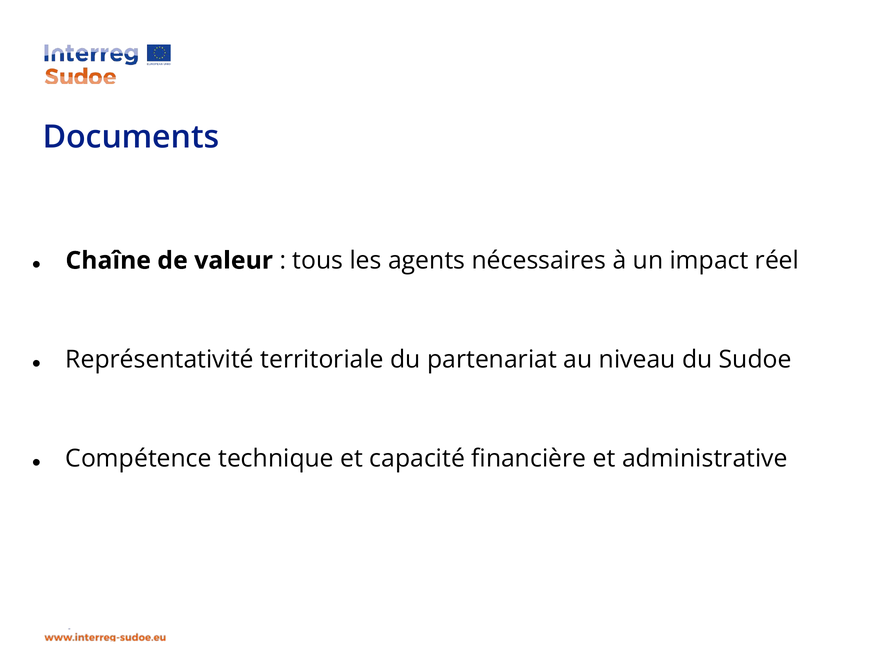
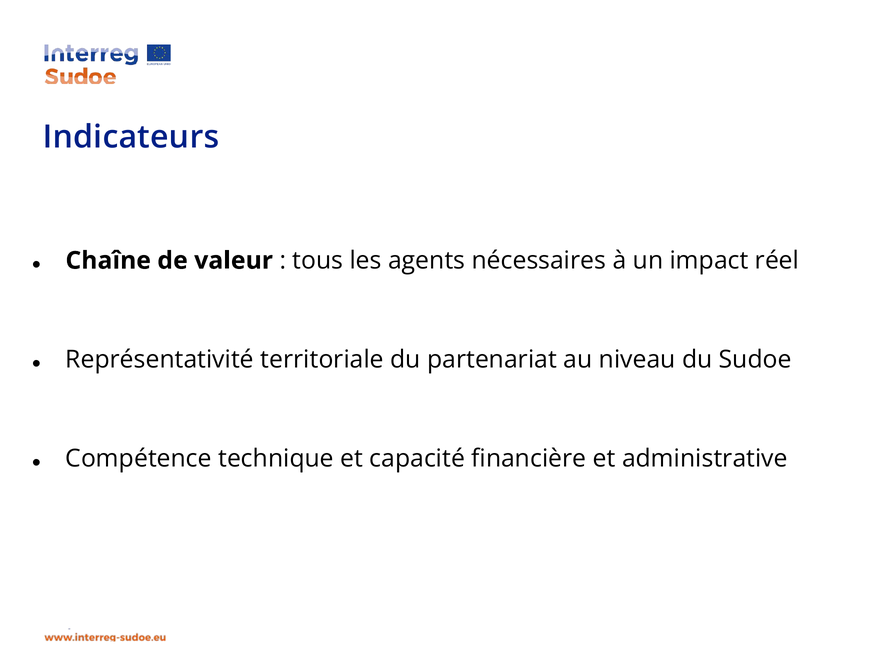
Documents: Documents -> Indicateurs
